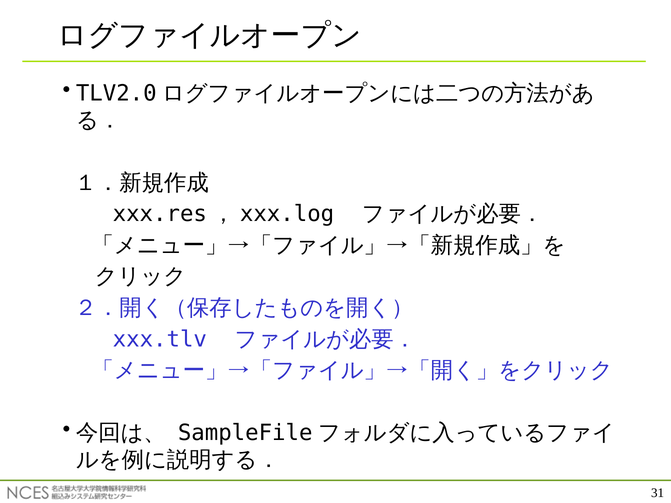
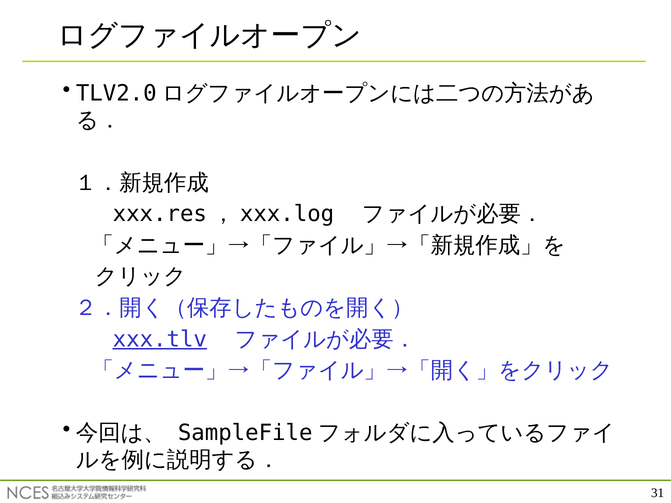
xxx.tlv underline: none -> present
